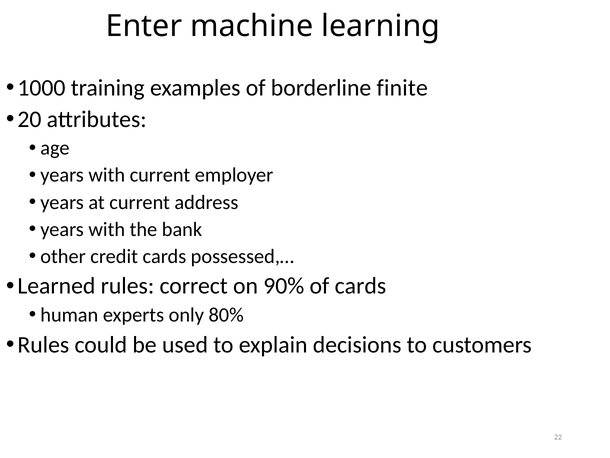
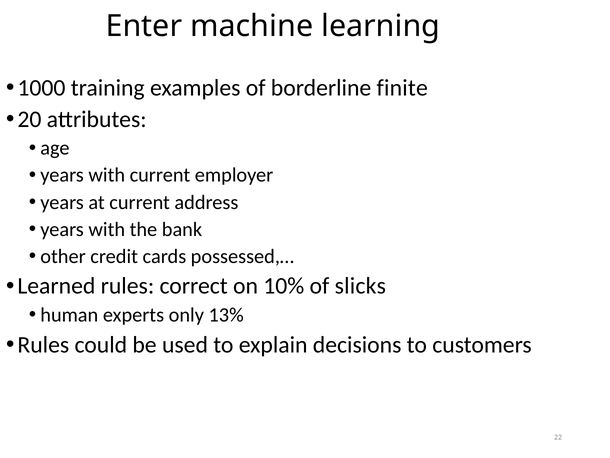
90%: 90% -> 10%
of cards: cards -> slicks
80%: 80% -> 13%
